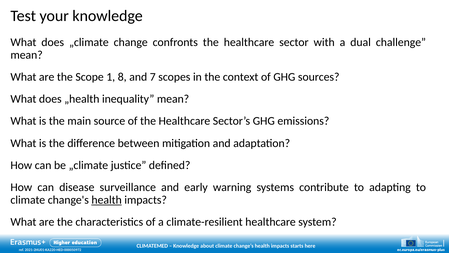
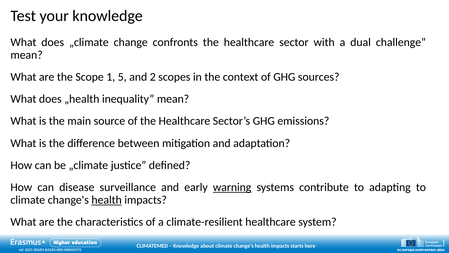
8: 8 -> 5
7: 7 -> 2
warning underline: none -> present
